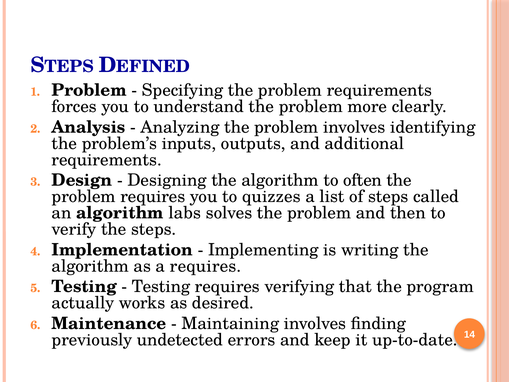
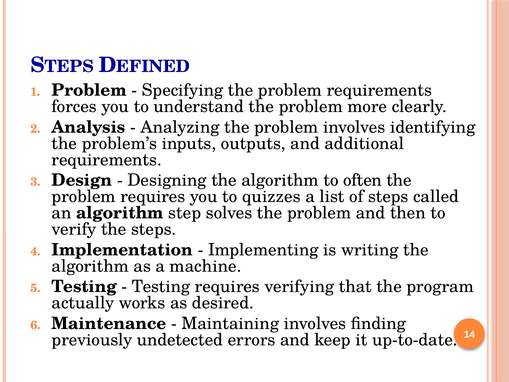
labs: labs -> step
a requires: requires -> machine
